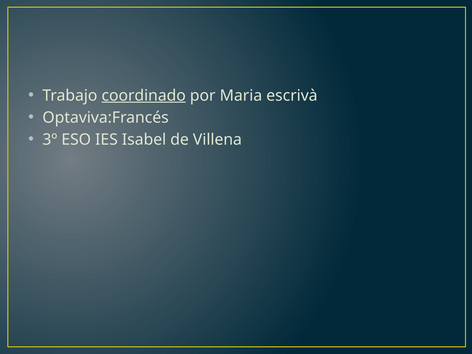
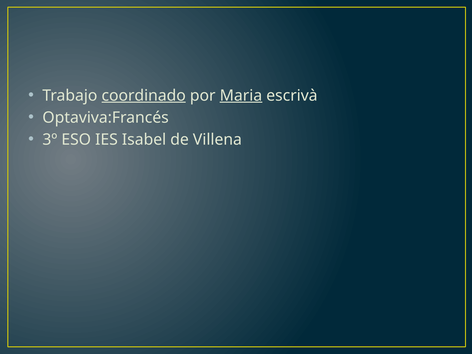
Maria underline: none -> present
